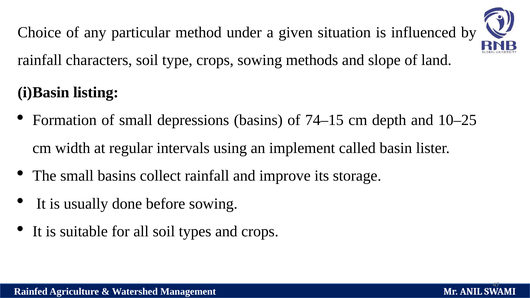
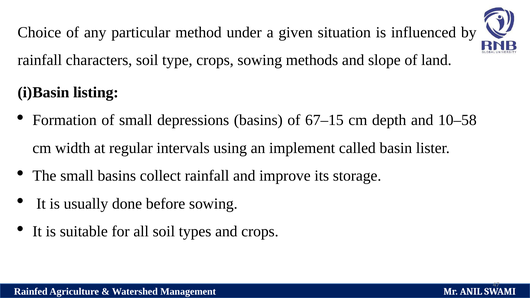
74–15: 74–15 -> 67–15
10–25: 10–25 -> 10–58
